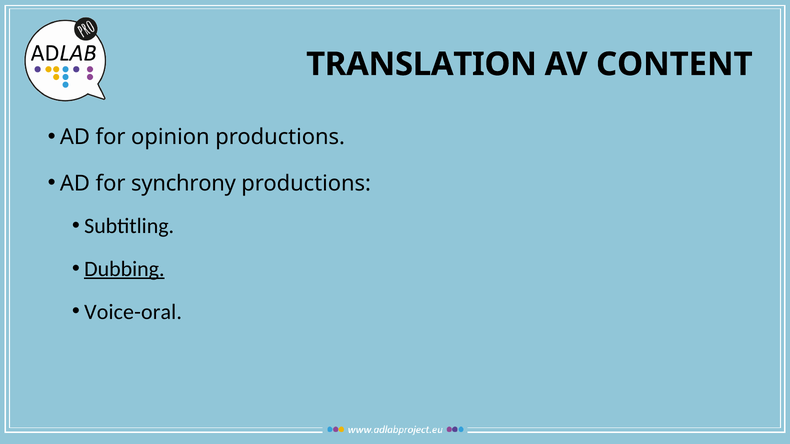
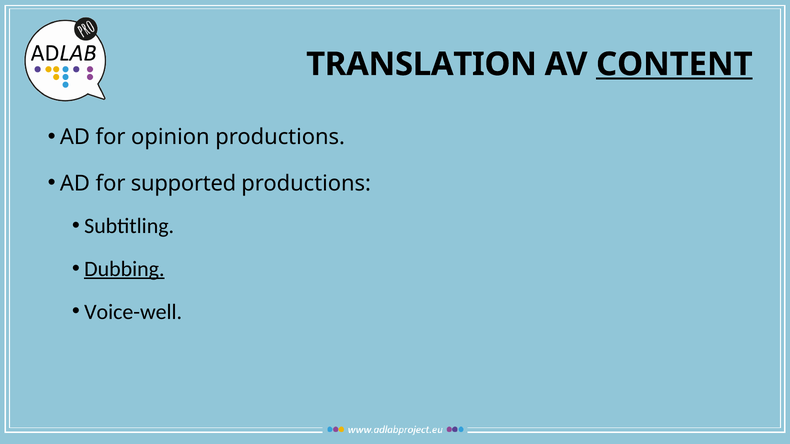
CONTENT underline: none -> present
synchrony: synchrony -> supported
Voice-oral: Voice-oral -> Voice-well
